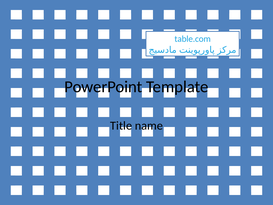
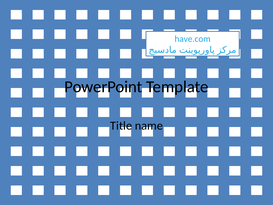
table.com: table.com -> have.com
